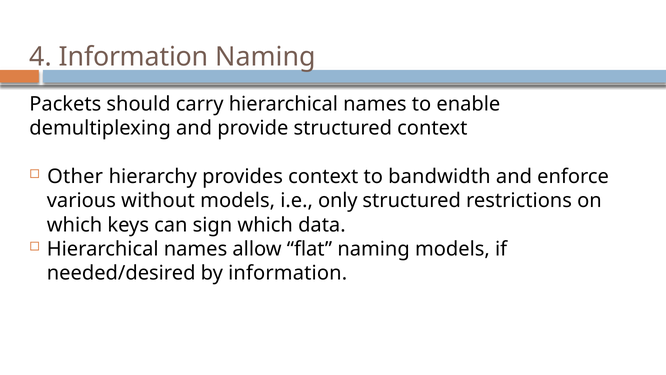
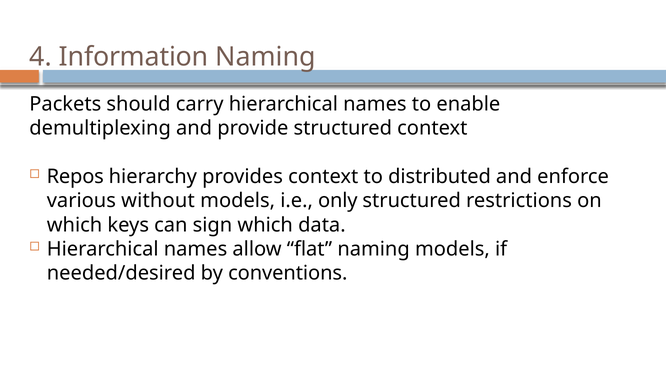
Other: Other -> Repos
bandwidth: bandwidth -> distributed
by information: information -> conventions
